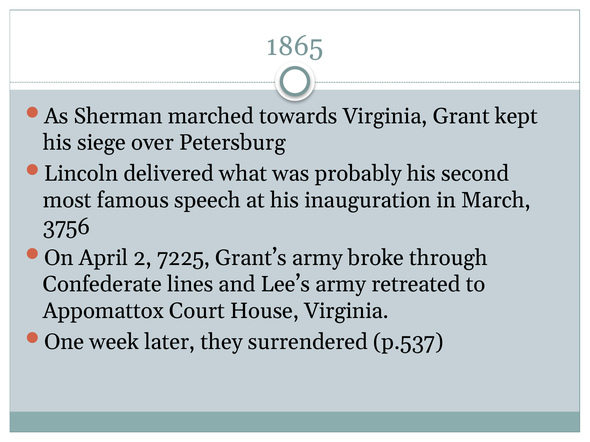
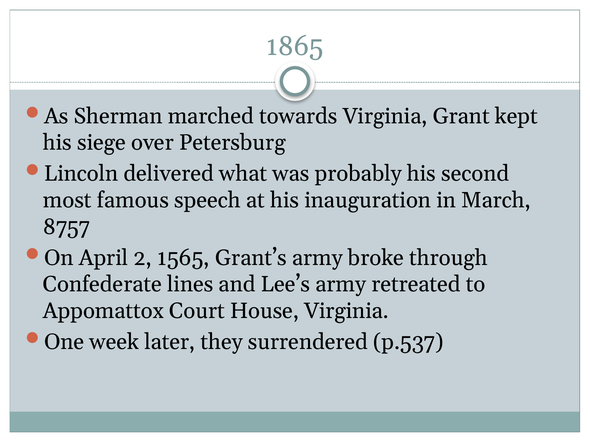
3756: 3756 -> 8757
7225: 7225 -> 1565
